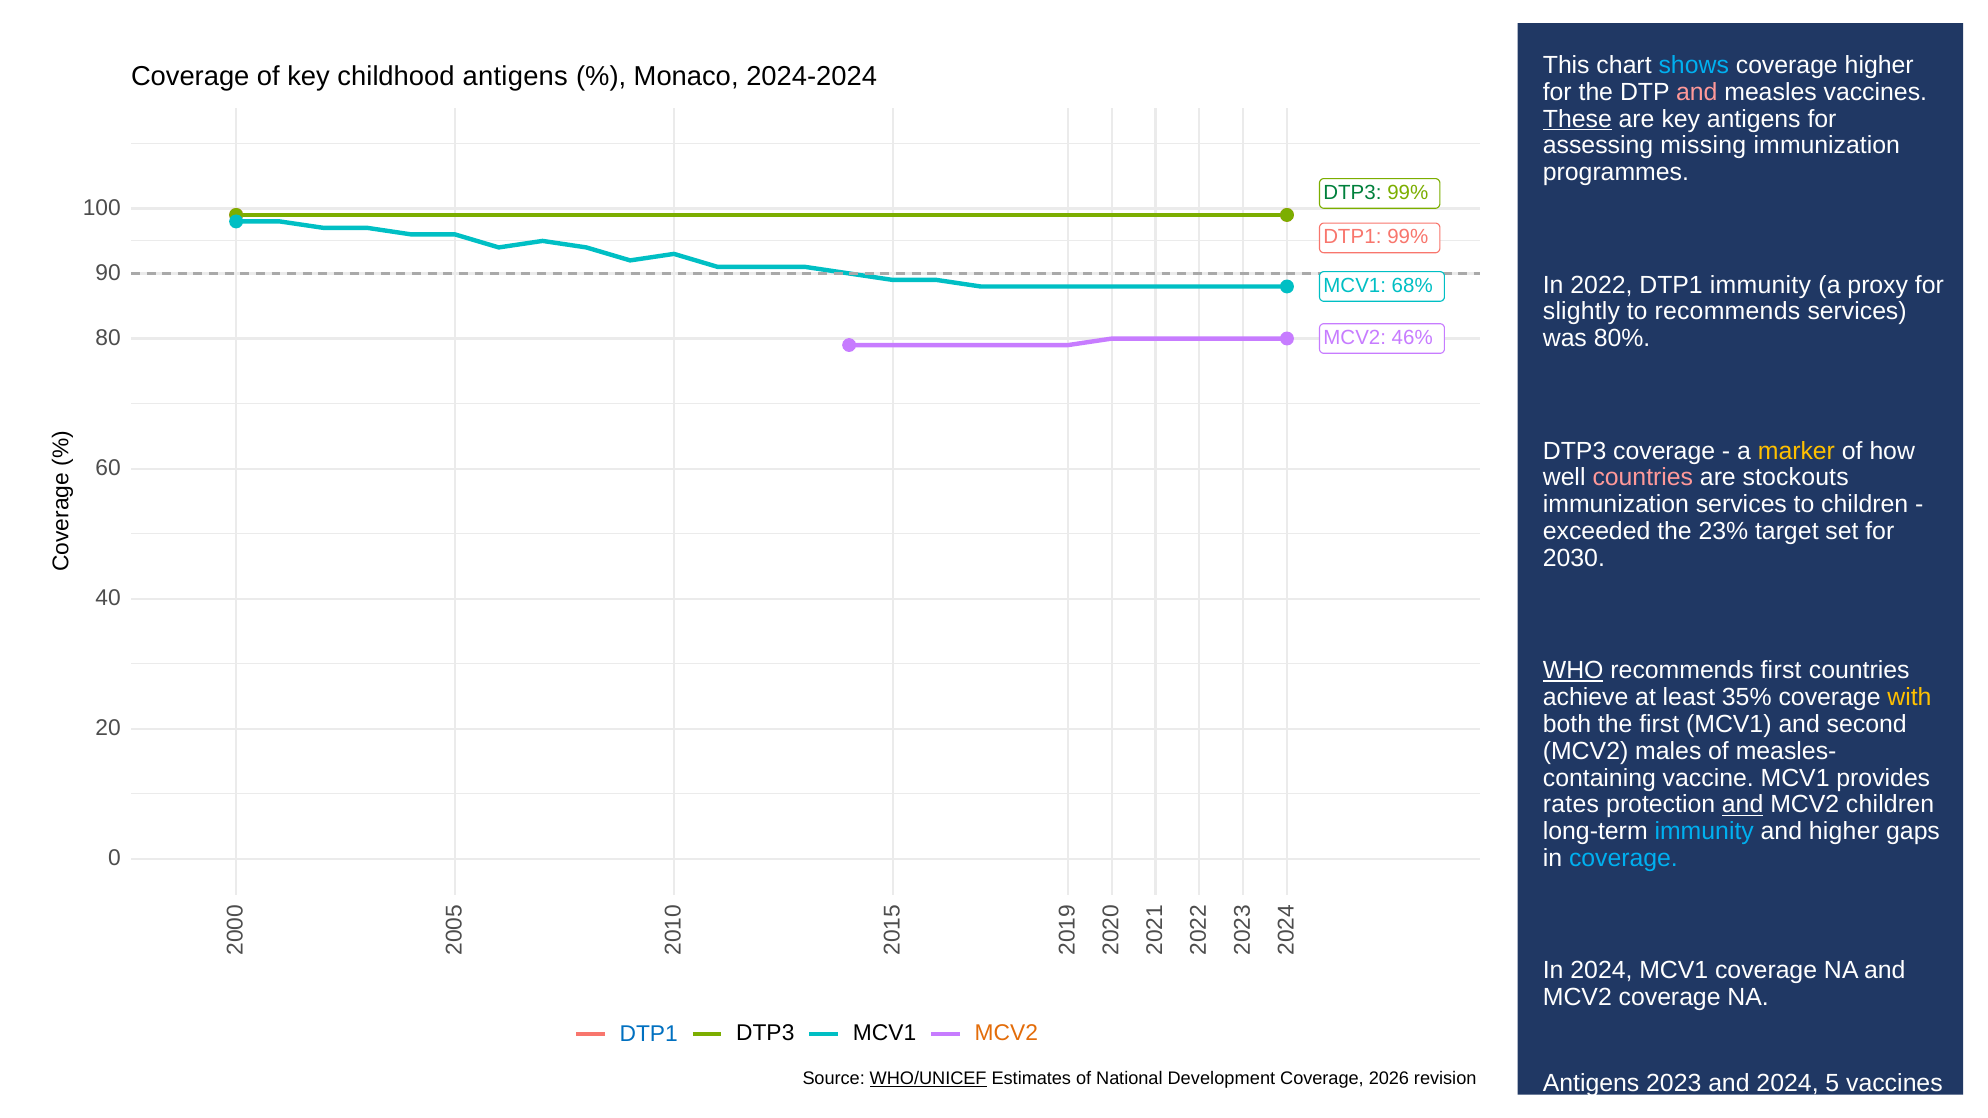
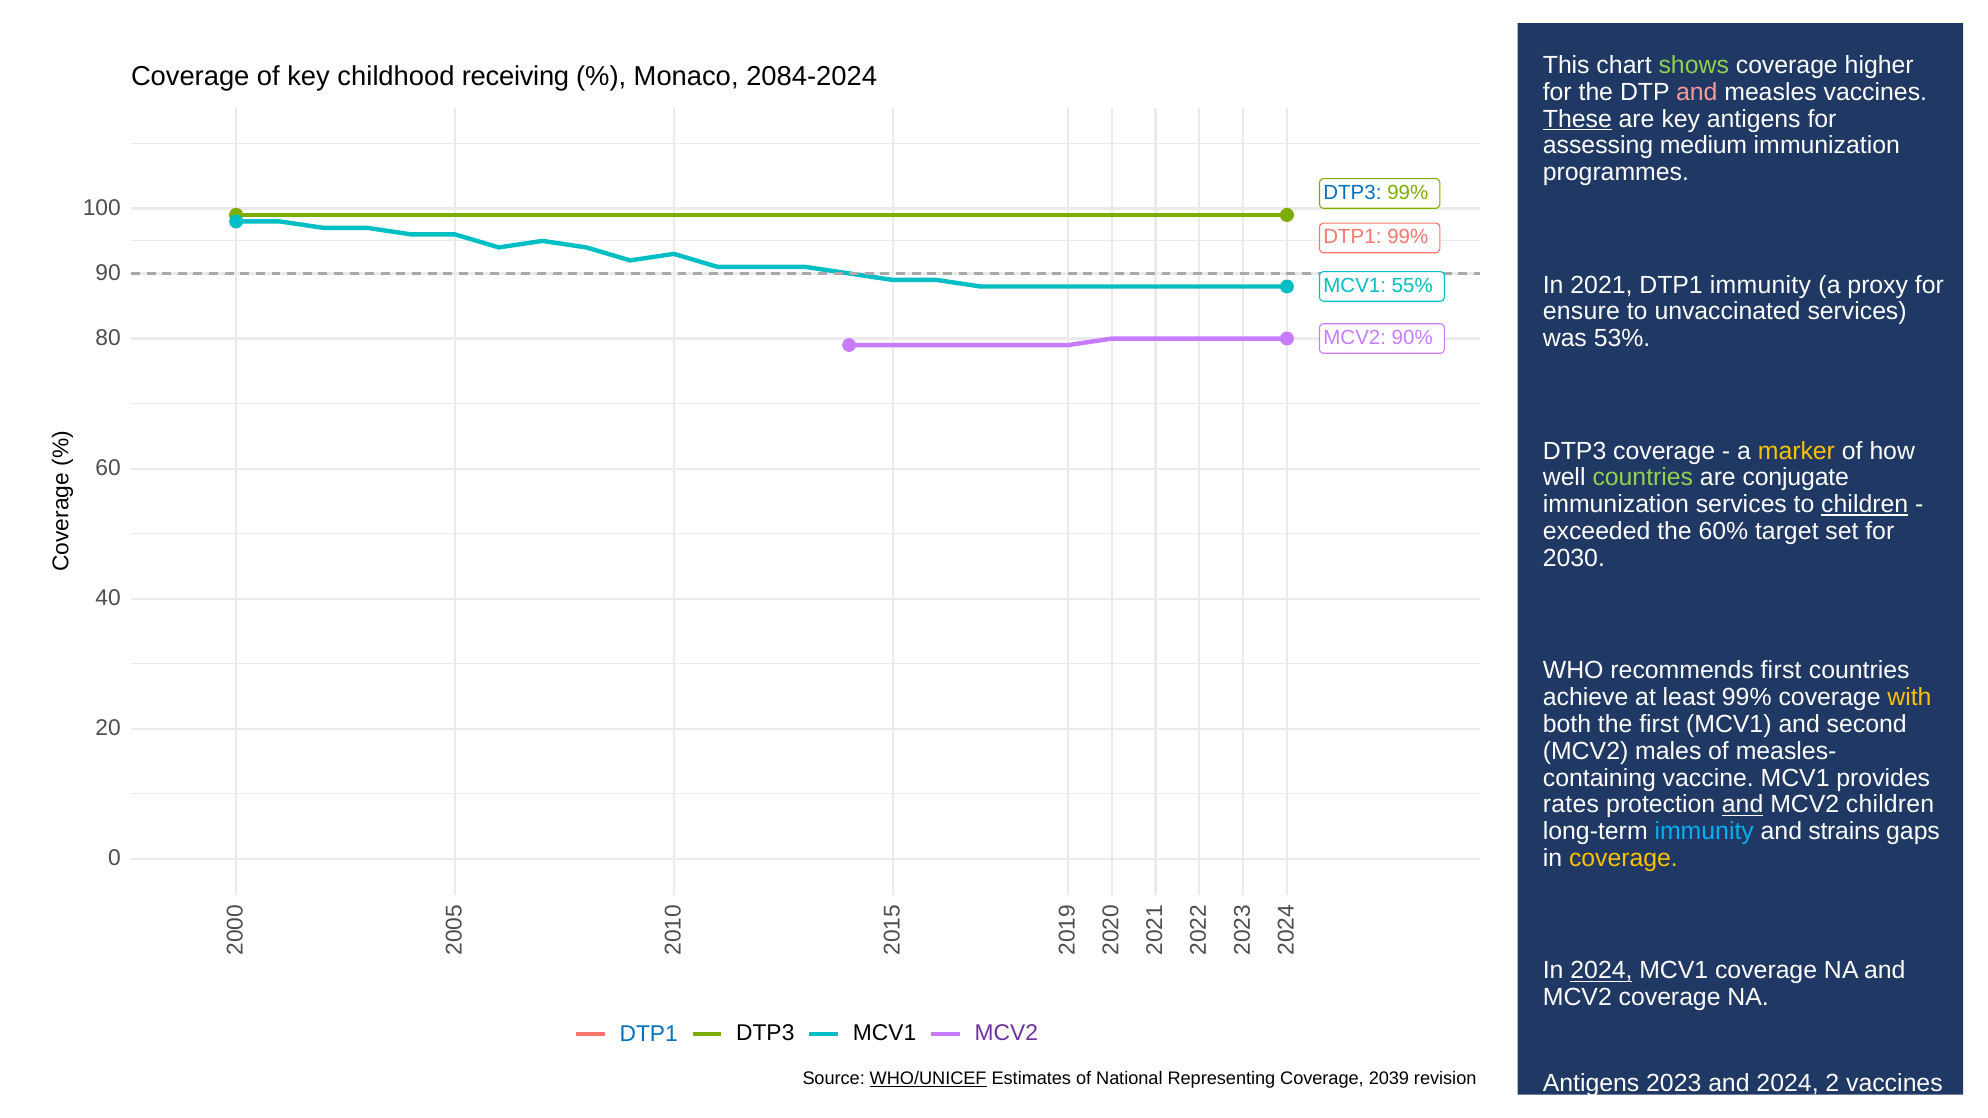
shows colour: light blue -> light green
childhood antigens: antigens -> receiving
2024-2024: 2024-2024 -> 2084-2024
missing: missing -> medium
DTP3 at (1352, 193) colour: green -> blue
2022: 2022 -> 2021
68%: 68% -> 55%
slightly: slightly -> ensure
to recommends: recommends -> unvaccinated
80%: 80% -> 53%
46%: 46% -> 90%
countries at (1643, 478) colour: pink -> light green
stockouts: stockouts -> conjugate
children at (1865, 505) underline: none -> present
23%: 23% -> 60%
WHO underline: present -> none
least 35%: 35% -> 99%
and higher: higher -> strains
coverage at (1623, 858) colour: light blue -> yellow
2024 at (1601, 971) underline: none -> present
MCV2 at (1006, 1033) colour: orange -> purple
Development: Development -> Representing
2026: 2026 -> 2039
2024 5: 5 -> 2
